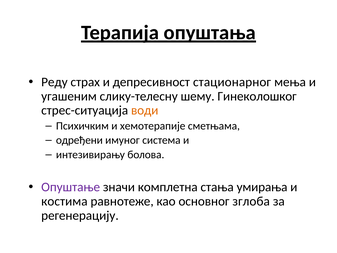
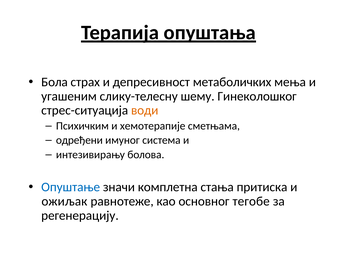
Реду: Реду -> Бола
стационарног: стационарног -> метаболичких
Опуштање colour: purple -> blue
умирања: умирања -> притиска
костима: костима -> ожиљак
зглоба: зглоба -> тегобе
